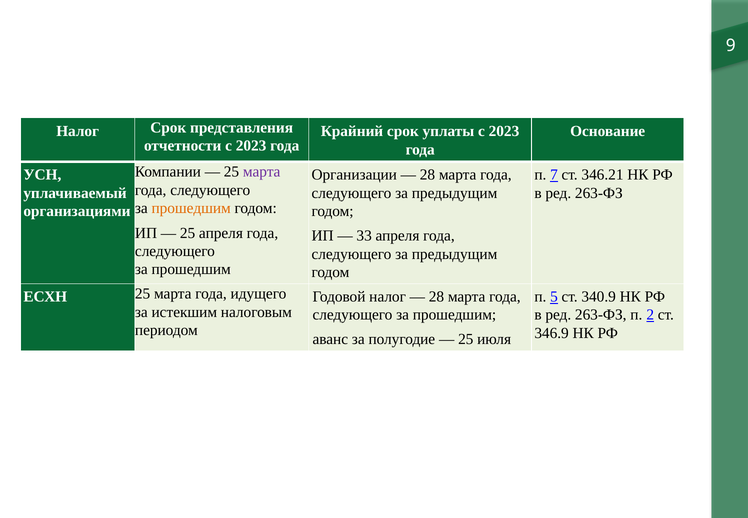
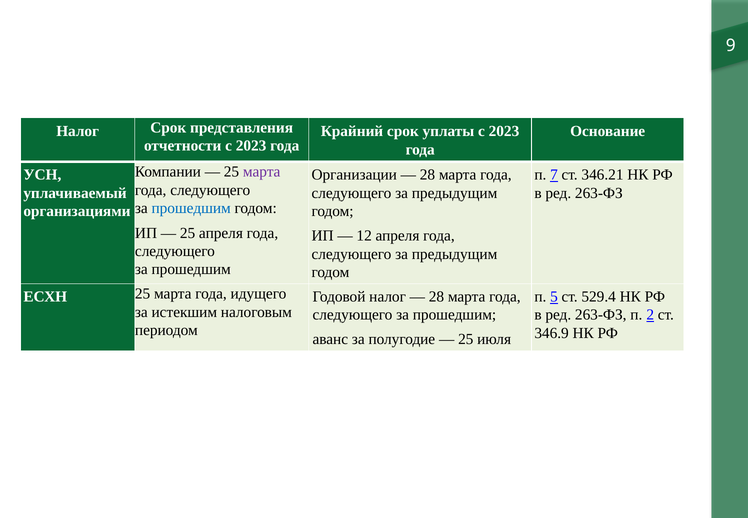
прошедшим at (191, 208) colour: orange -> blue
33: 33 -> 12
340.9: 340.9 -> 529.4
